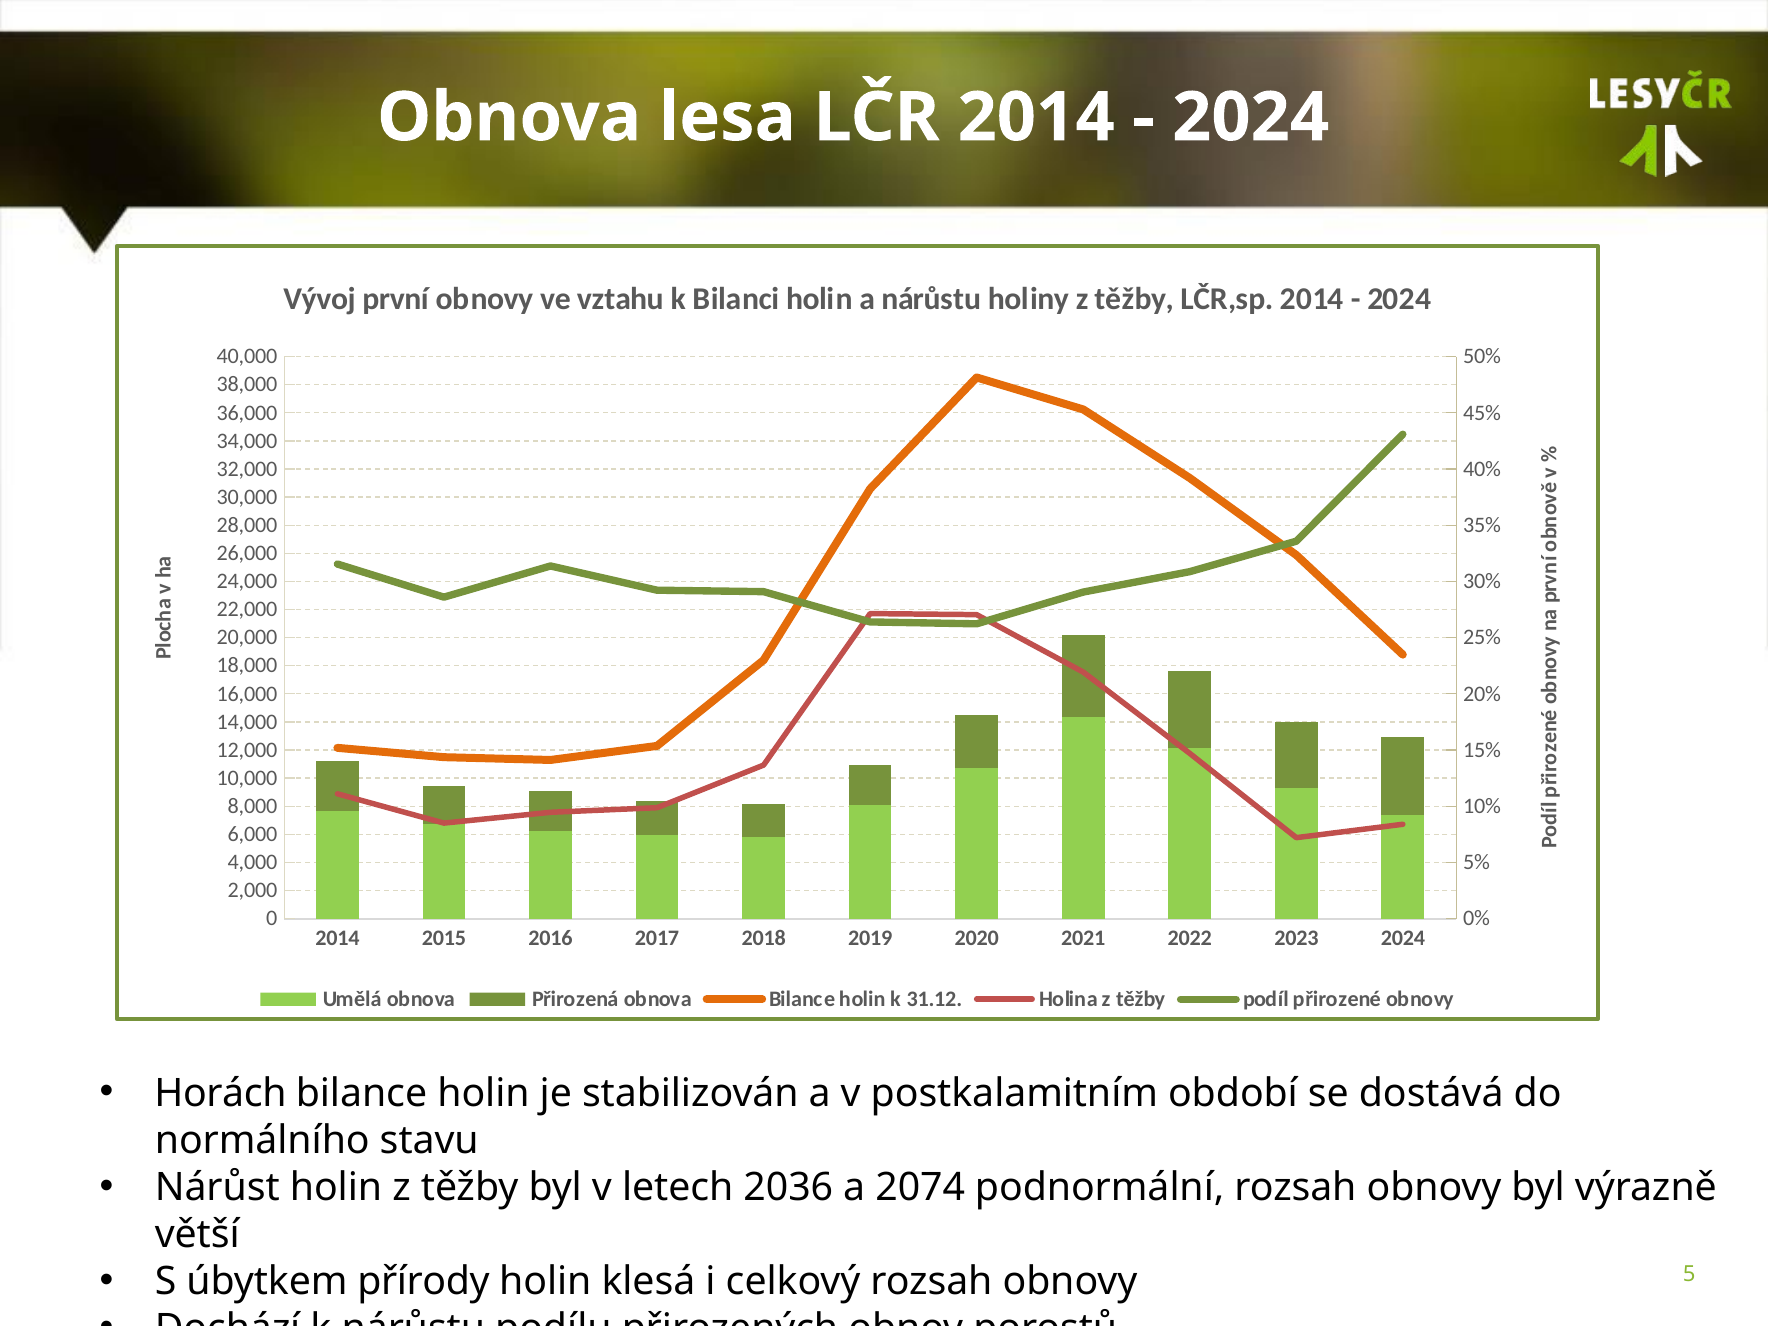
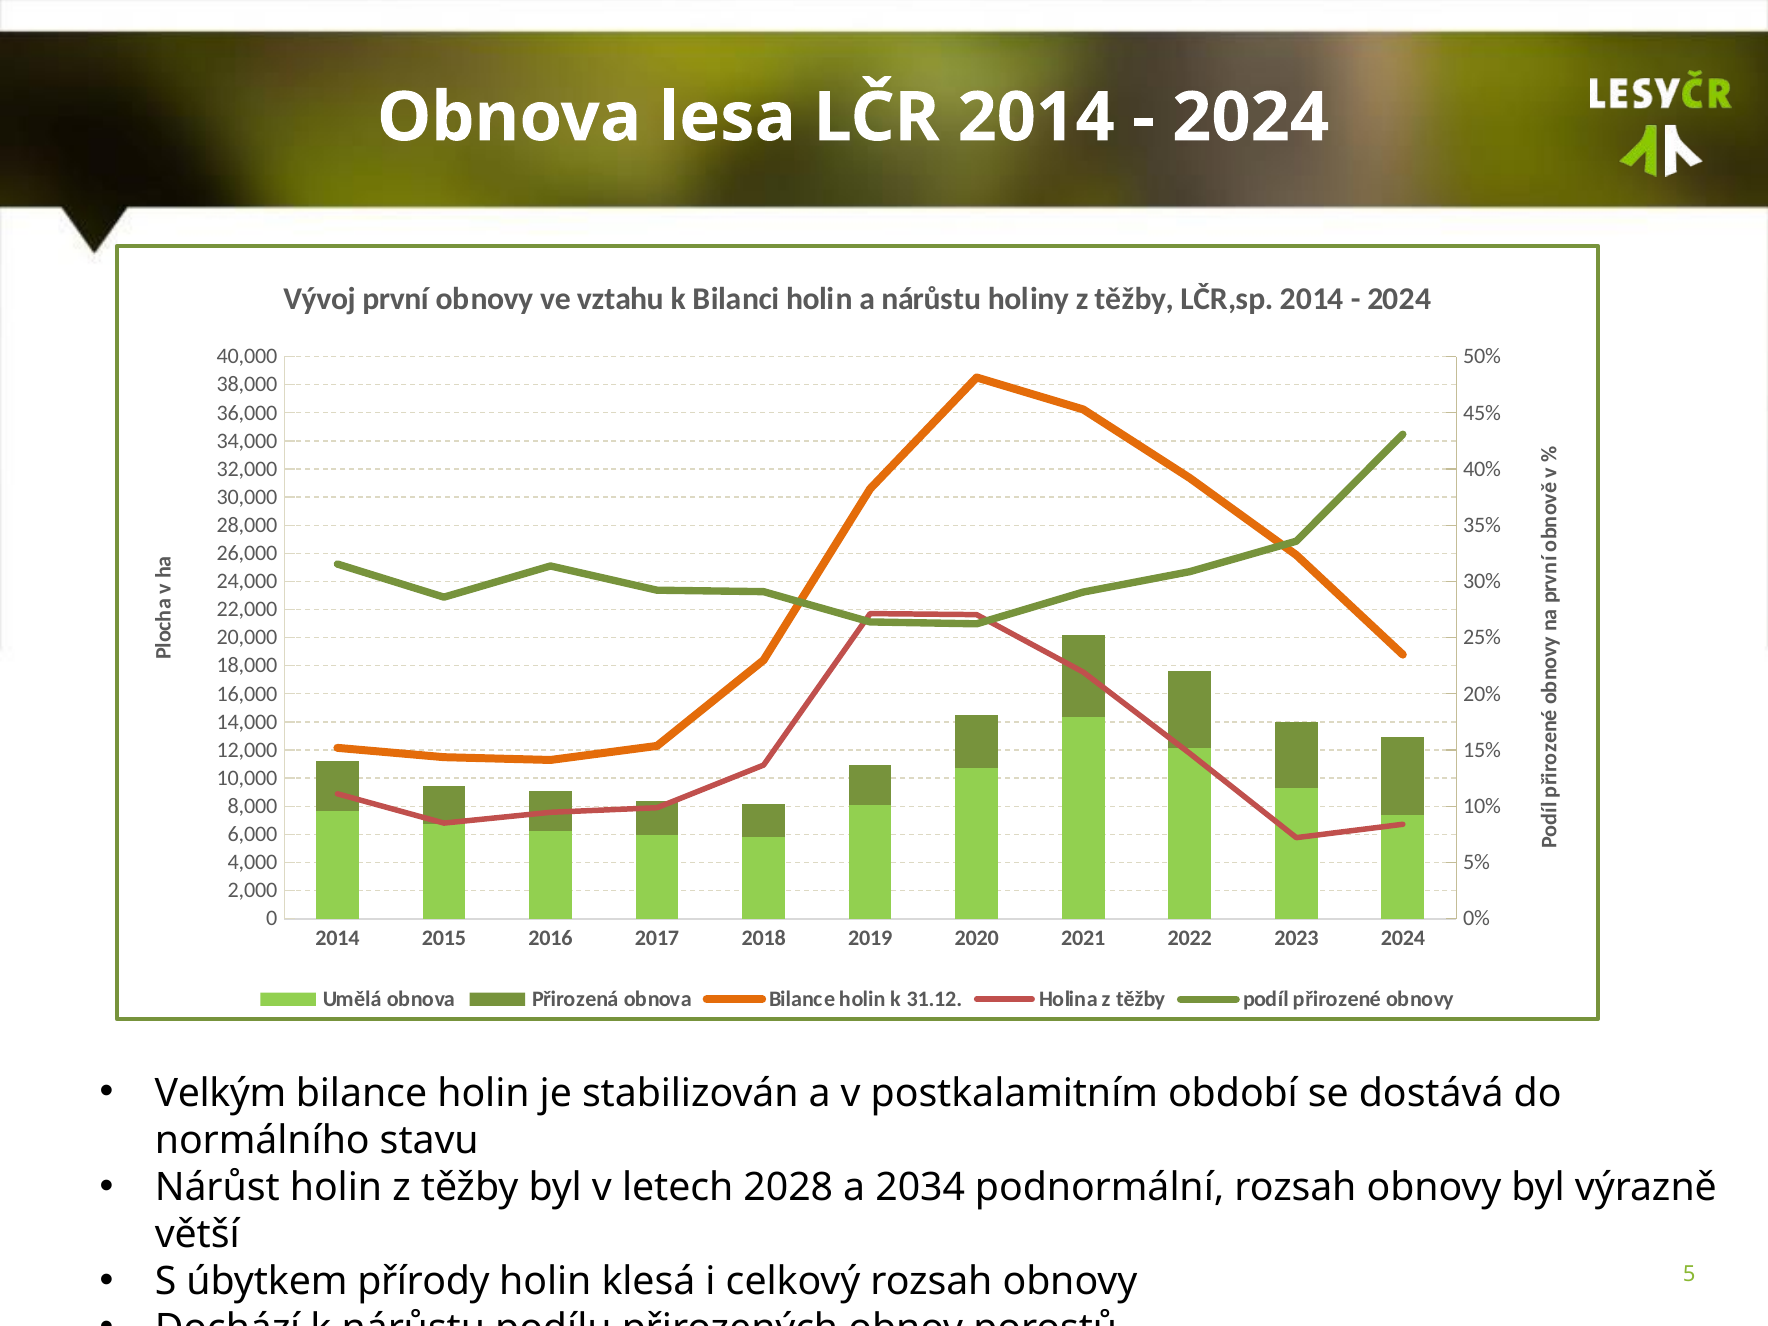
Horách: Horách -> Velkým
2036: 2036 -> 2028
2074: 2074 -> 2034
